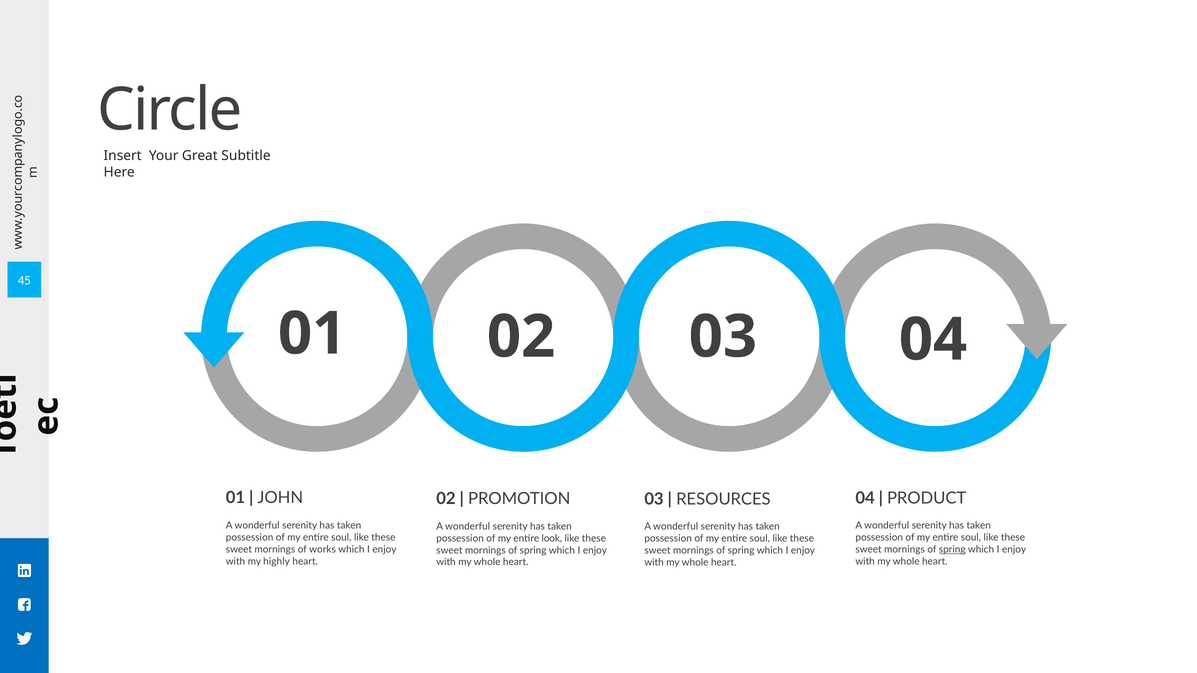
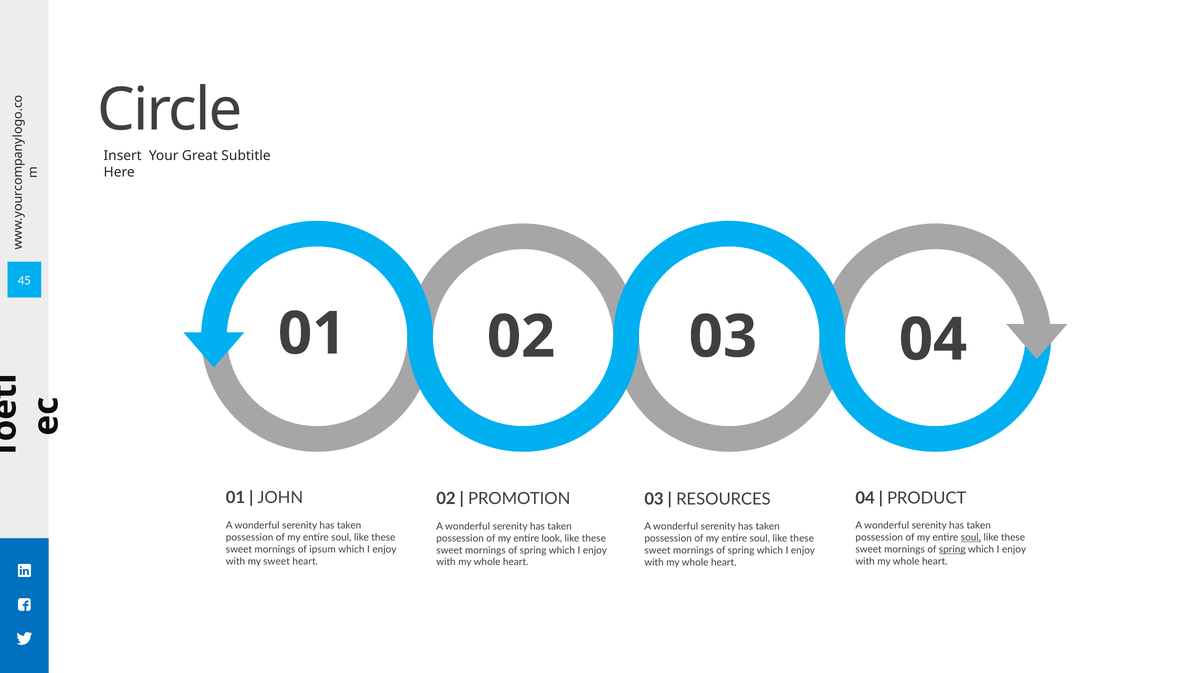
soul at (971, 538) underline: none -> present
works: works -> ipsum
my highly: highly -> sweet
